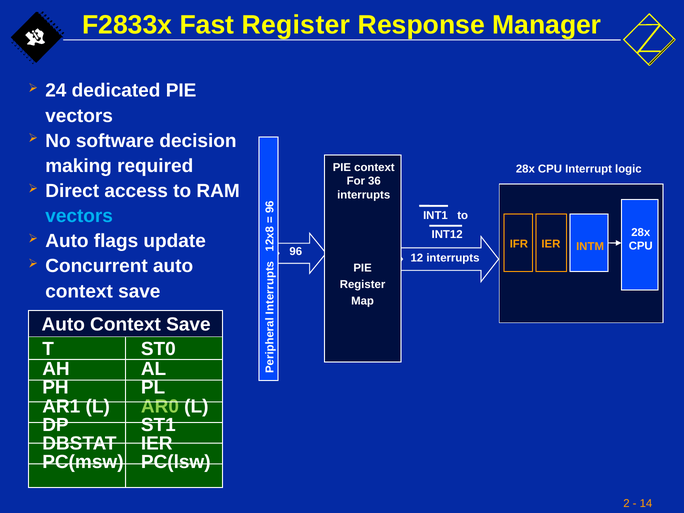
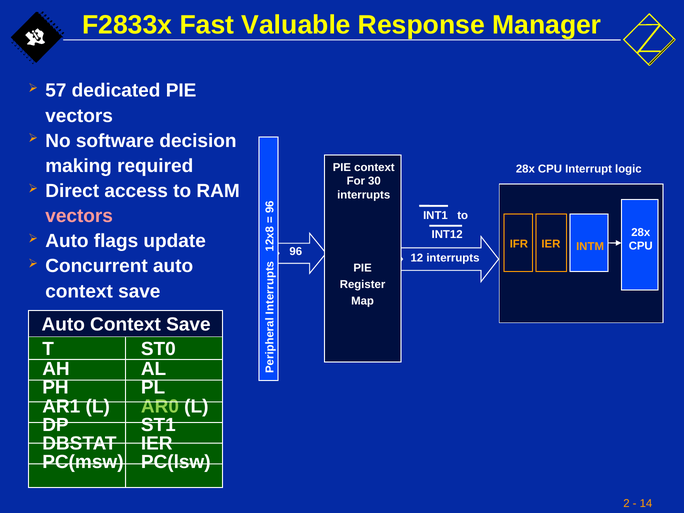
Fast Register: Register -> Valuable
24: 24 -> 57
36: 36 -> 30
vectors at (79, 216) colour: light blue -> pink
